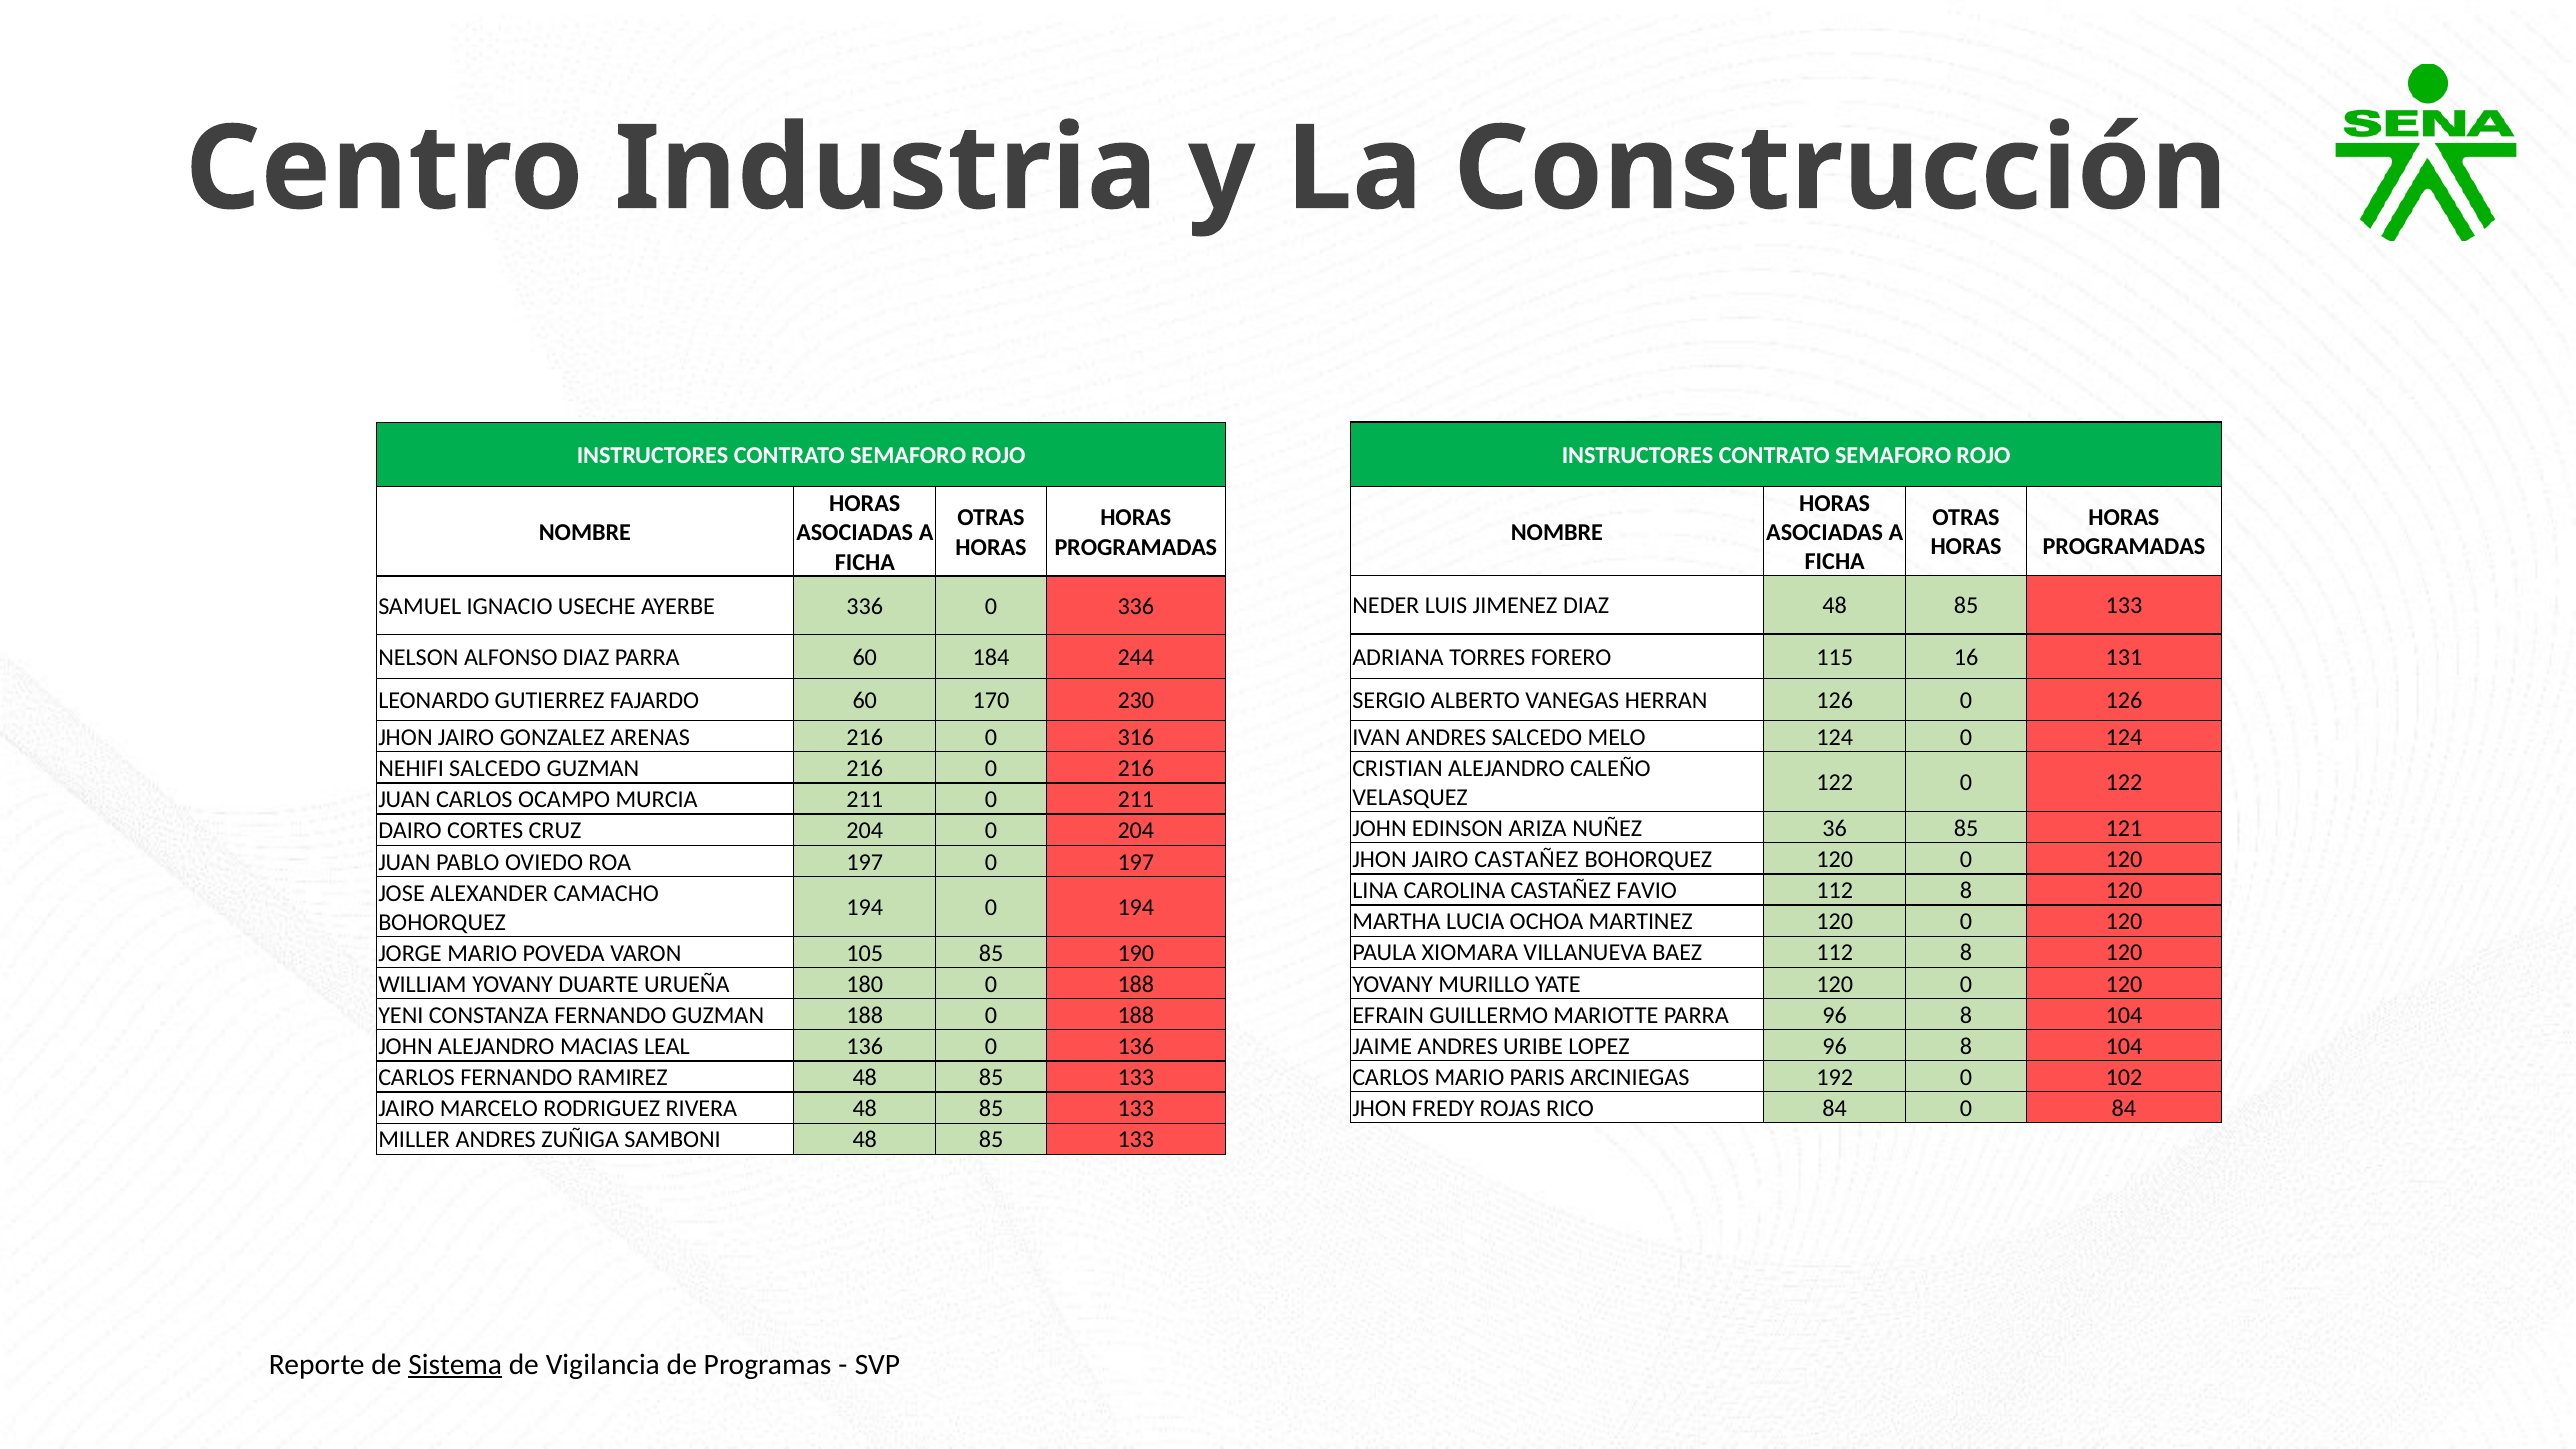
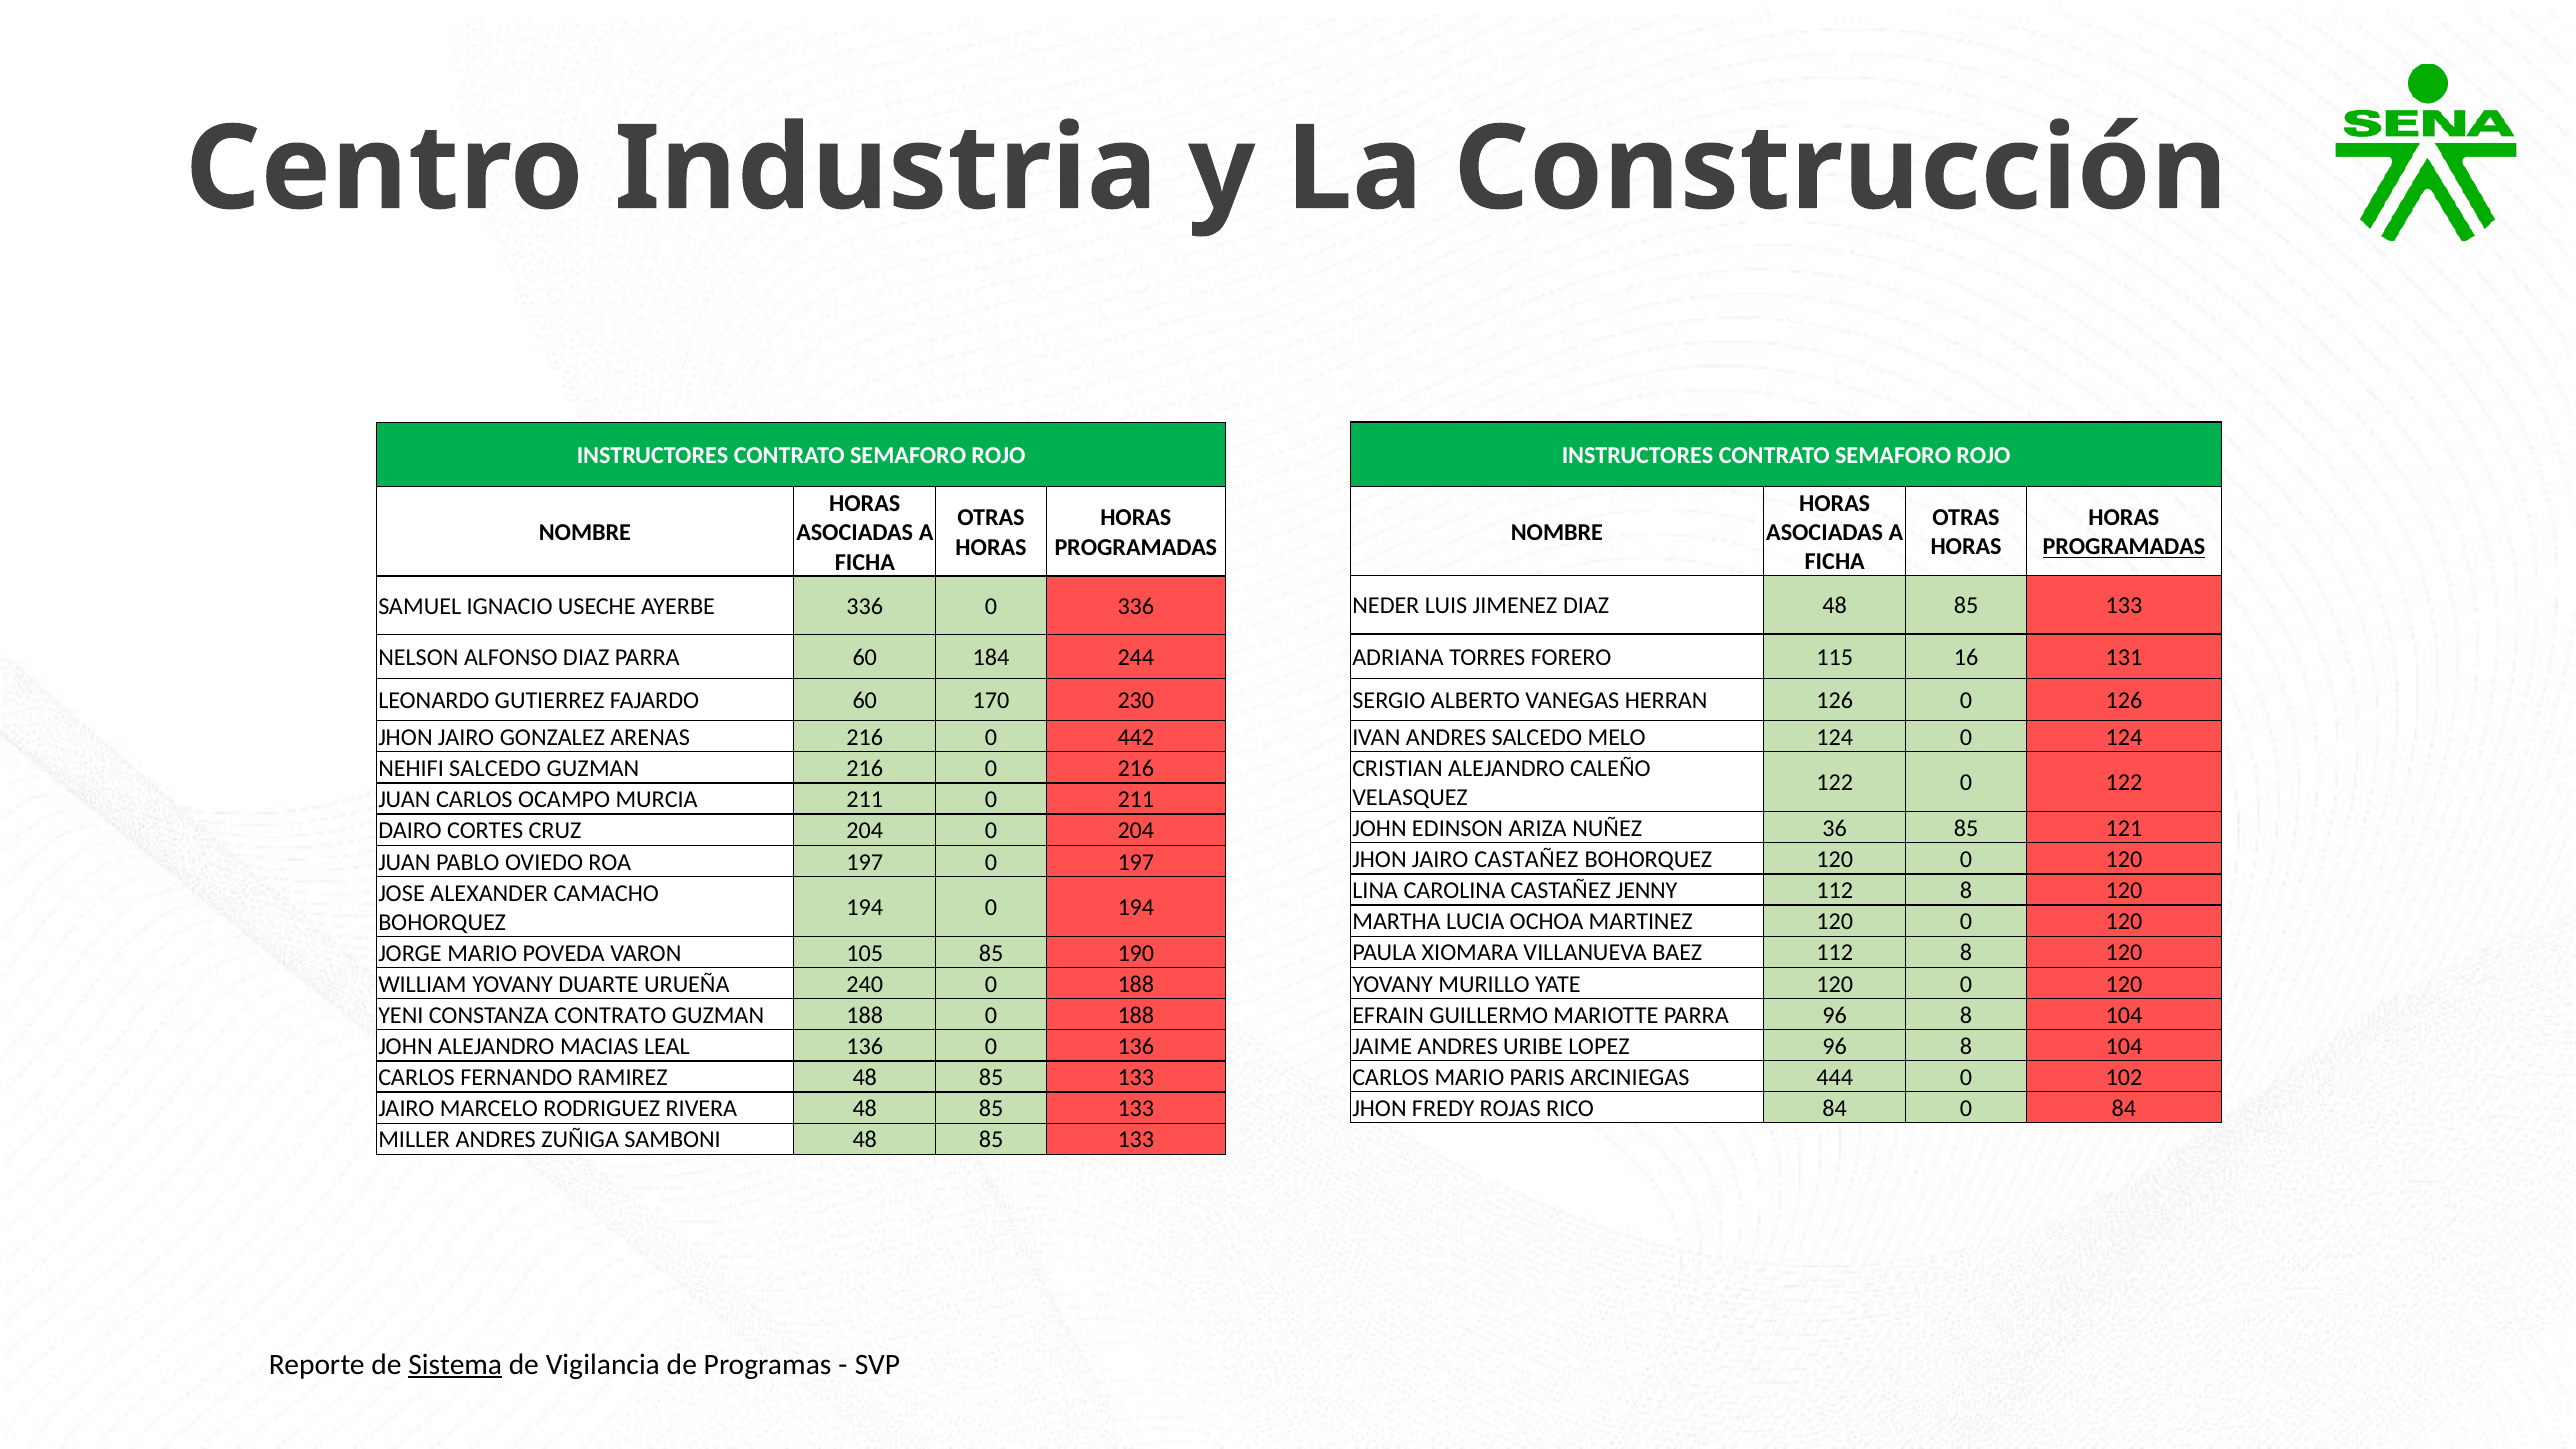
PROGRAMADAS at (2124, 547) underline: none -> present
316: 316 -> 442
FAVIO: FAVIO -> JENNY
180: 180 -> 240
CONSTANZA FERNANDO: FERNANDO -> CONTRATO
192: 192 -> 444
